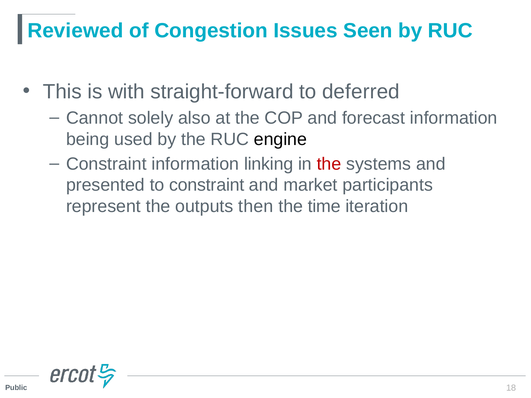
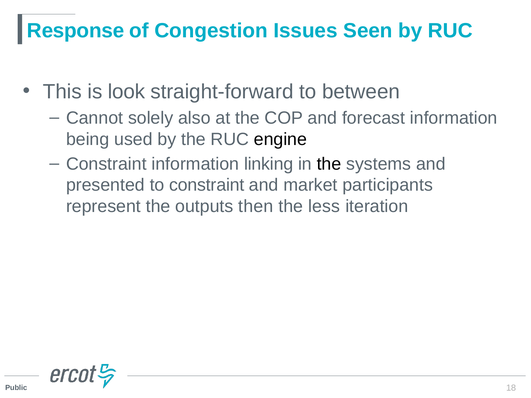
Reviewed: Reviewed -> Response
with: with -> look
deferred: deferred -> between
the at (329, 164) colour: red -> black
time: time -> less
